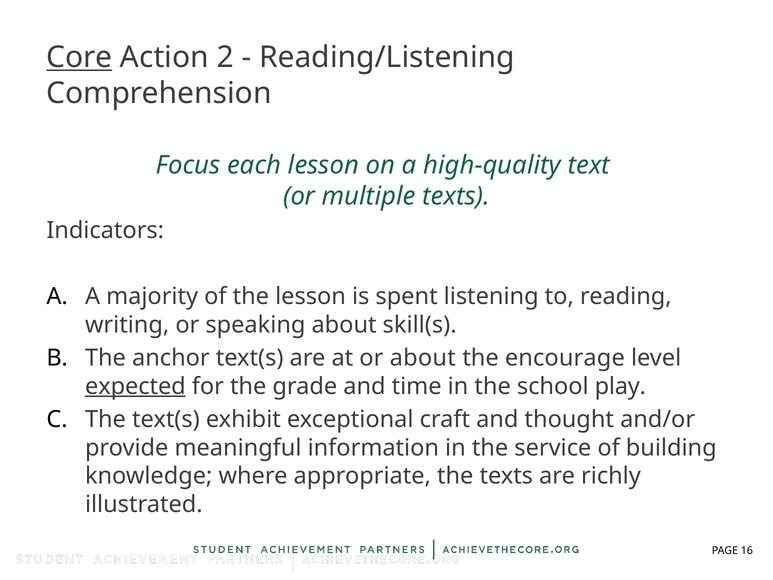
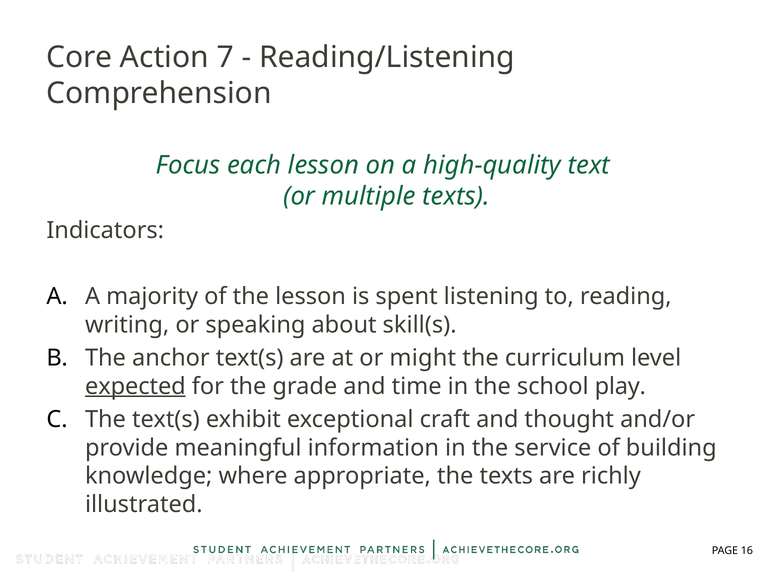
Core underline: present -> none
2: 2 -> 7
or about: about -> might
encourage: encourage -> curriculum
